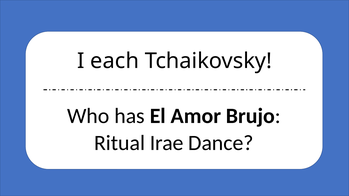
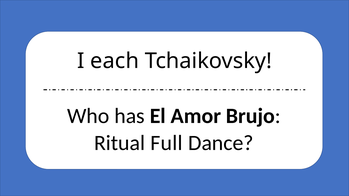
Irae: Irae -> Full
